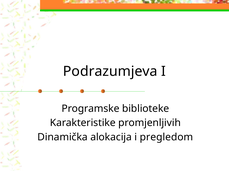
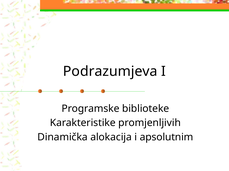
pregledom: pregledom -> apsolutnim
